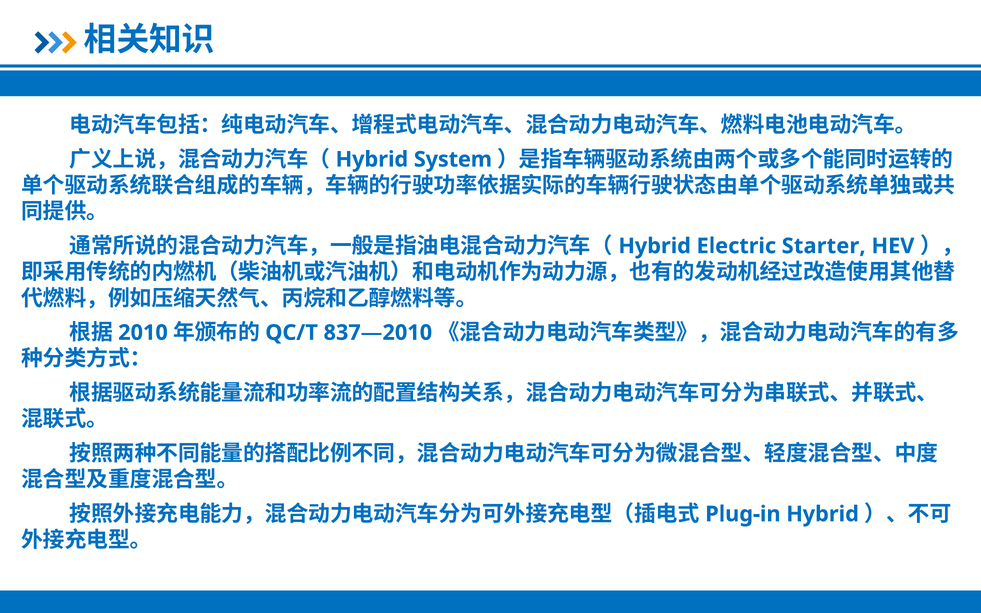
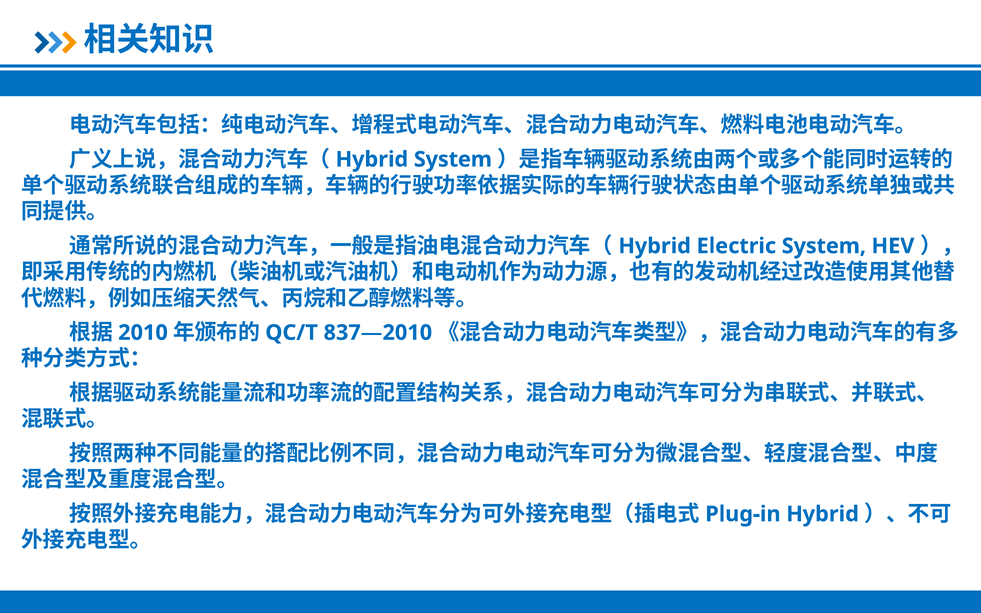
Electric Starter: Starter -> System
